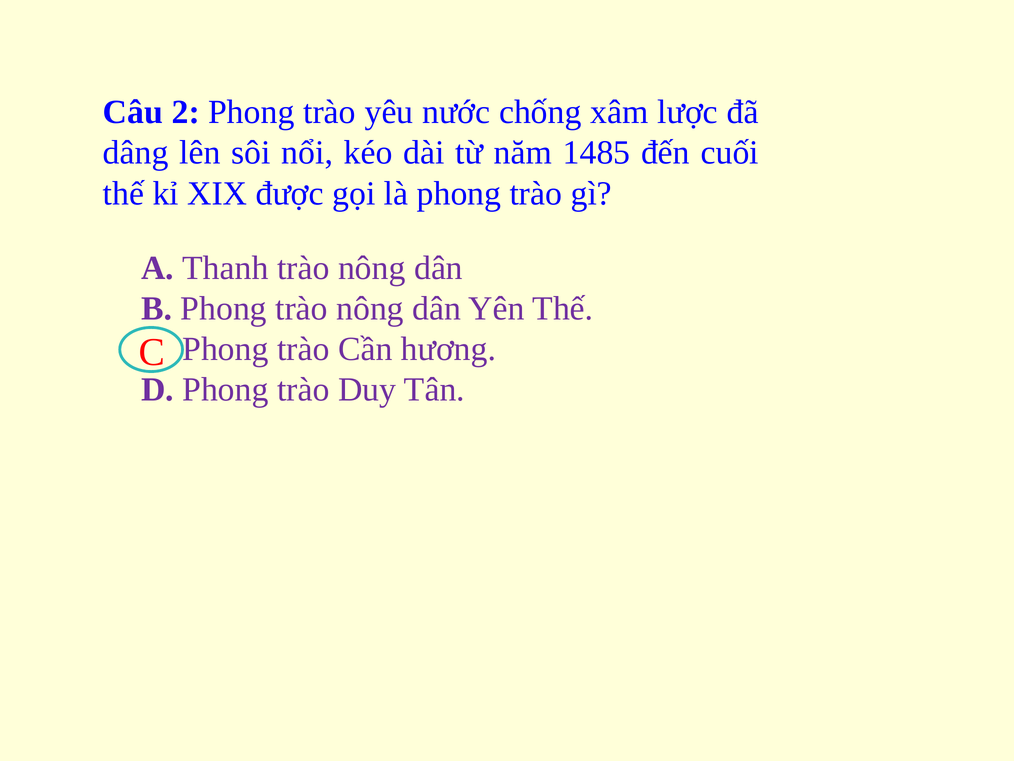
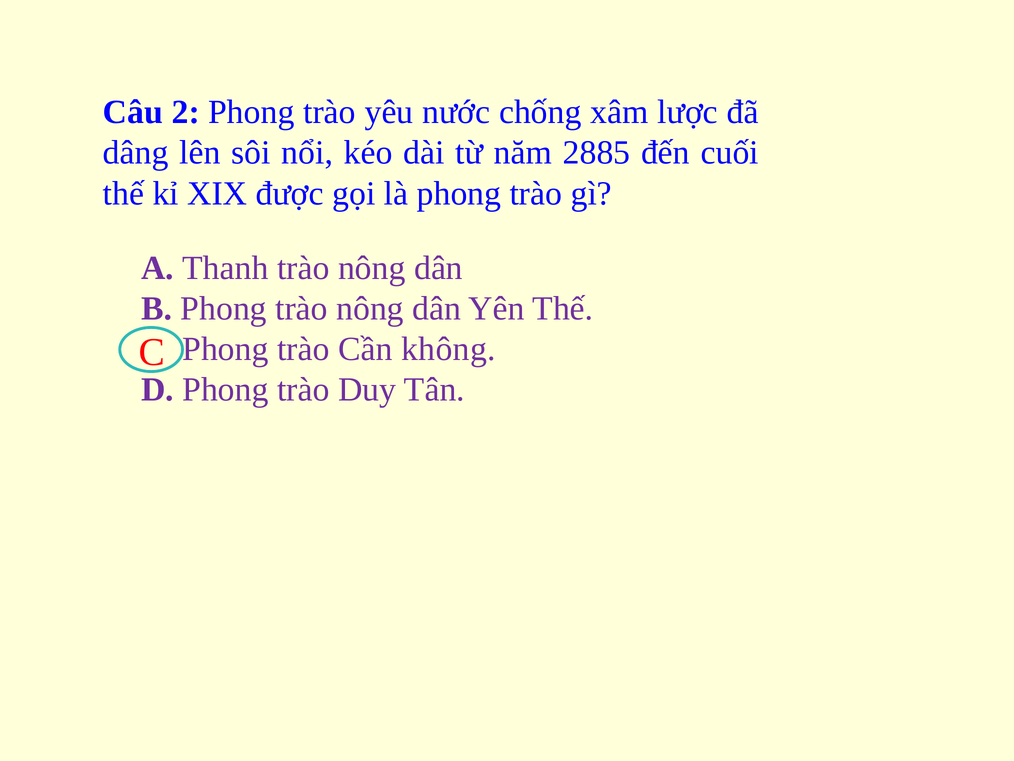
1485: 1485 -> 2885
hương: hương -> không
